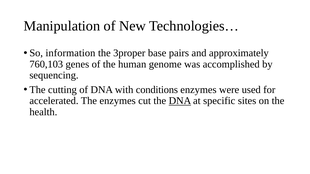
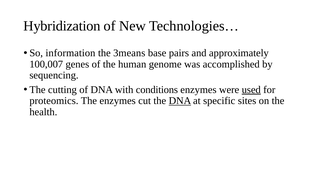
Manipulation: Manipulation -> Hybridization
3proper: 3proper -> 3means
760,103: 760,103 -> 100,007
used underline: none -> present
accelerated: accelerated -> proteomics
